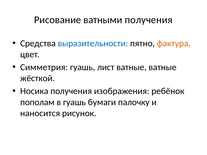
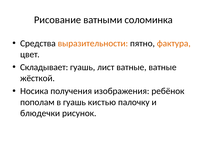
ватными получения: получения -> соломинка
выразительности colour: blue -> orange
Симметрия: Симметрия -> Складывает
бумаги: бумаги -> кистью
наносится: наносится -> блюдечки
